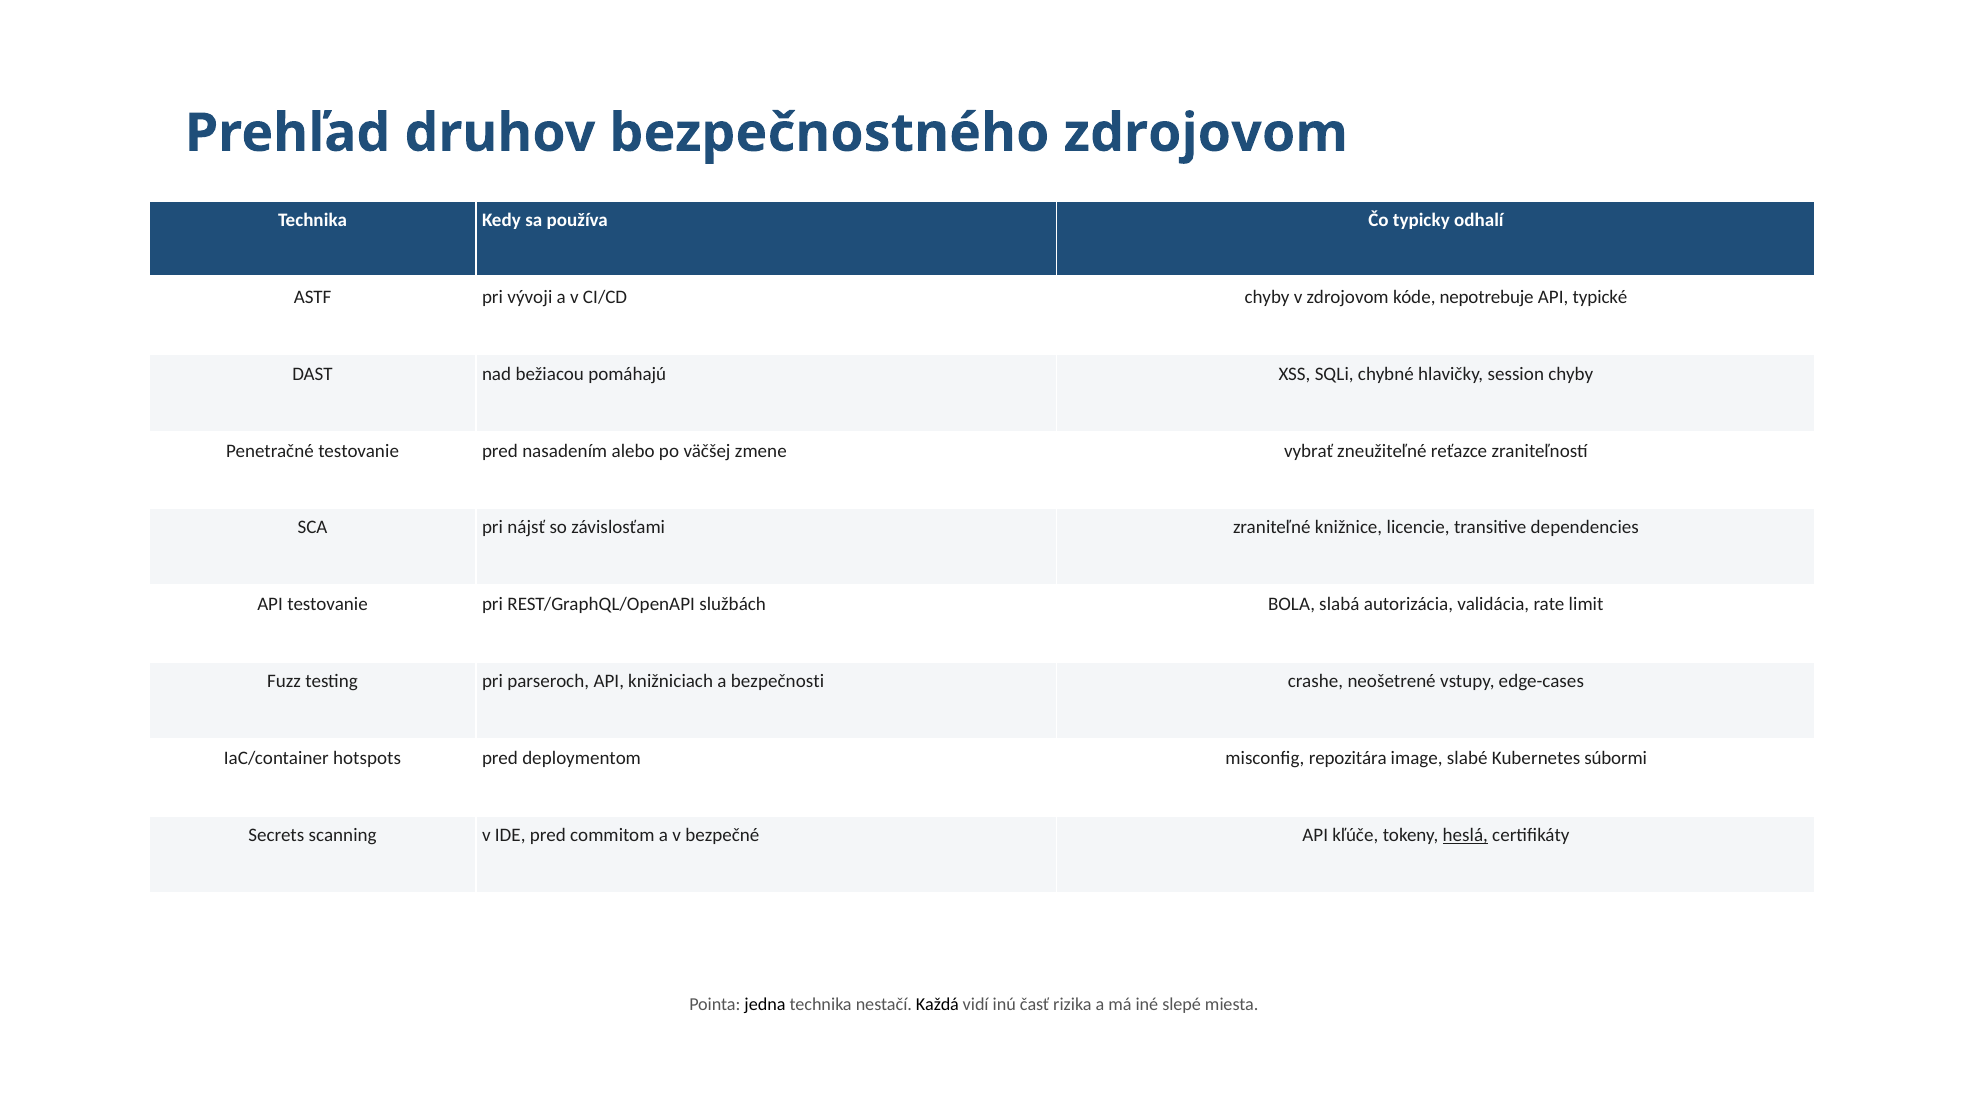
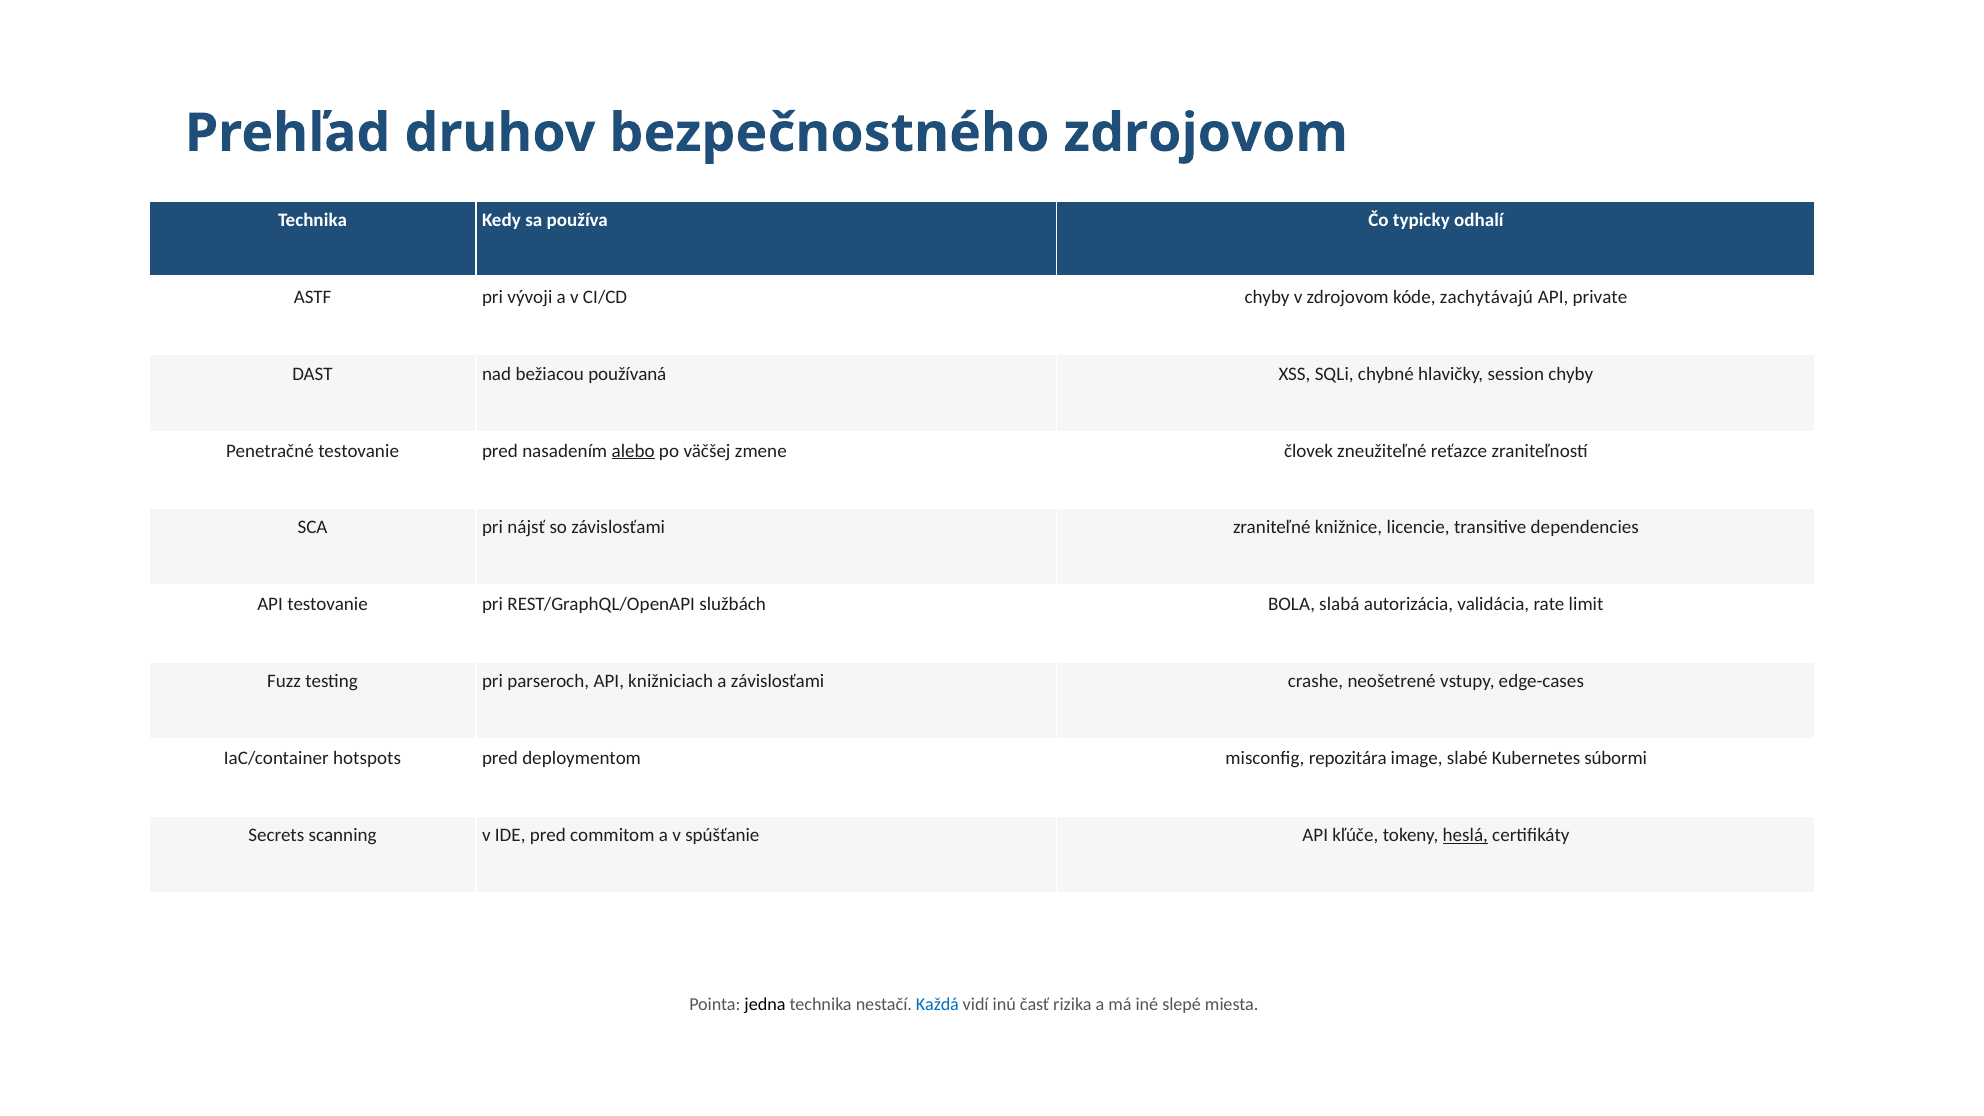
nepotrebuje: nepotrebuje -> zachytávajú
typické: typické -> private
pomáhajú: pomáhajú -> používaná
alebo underline: none -> present
vybrať: vybrať -> človek
a bezpečnosti: bezpečnosti -> závislosťami
bezpečné: bezpečné -> spúšťanie
Každá colour: black -> blue
